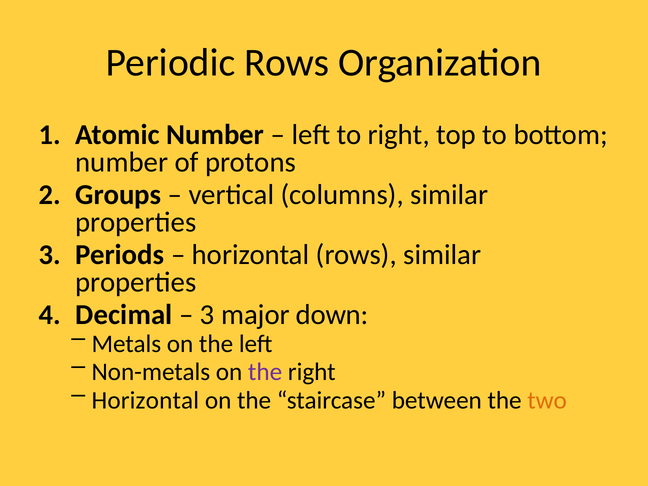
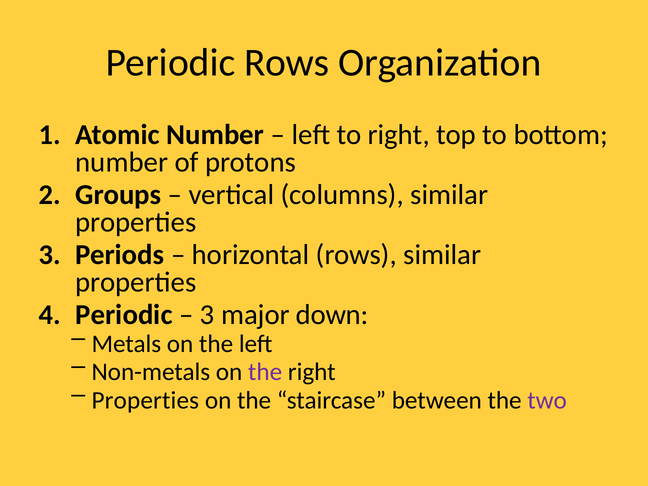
Decimal at (124, 314): Decimal -> Periodic
Horizontal at (145, 400): Horizontal -> Properties
two colour: orange -> purple
